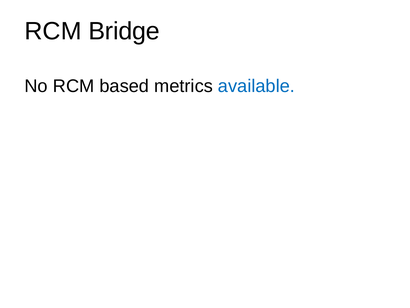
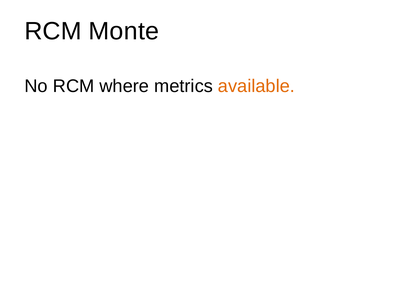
Bridge: Bridge -> Monte
based: based -> where
available colour: blue -> orange
